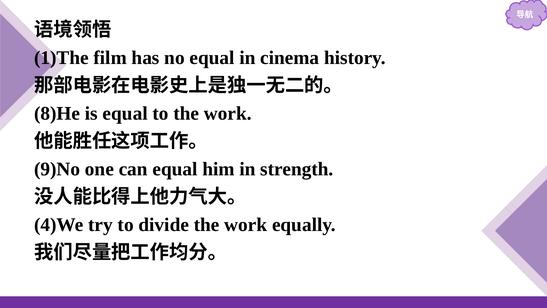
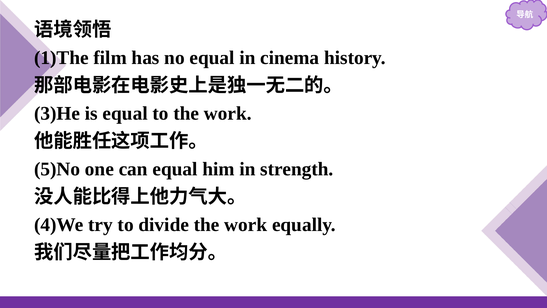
8)He: 8)He -> 3)He
9)No: 9)No -> 5)No
